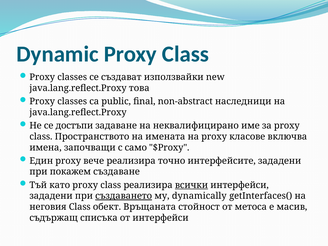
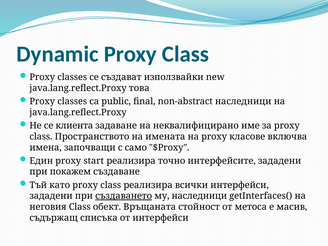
достъпи: достъпи -> клиента
вече: вече -> start
всички underline: present -> none
му dynamically: dynamically -> наследници
